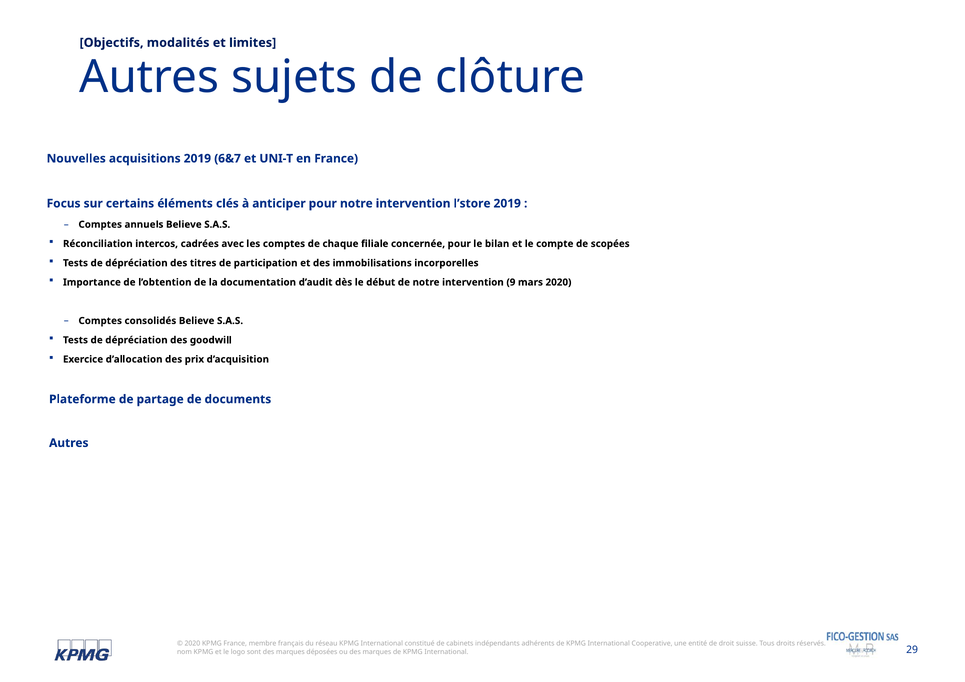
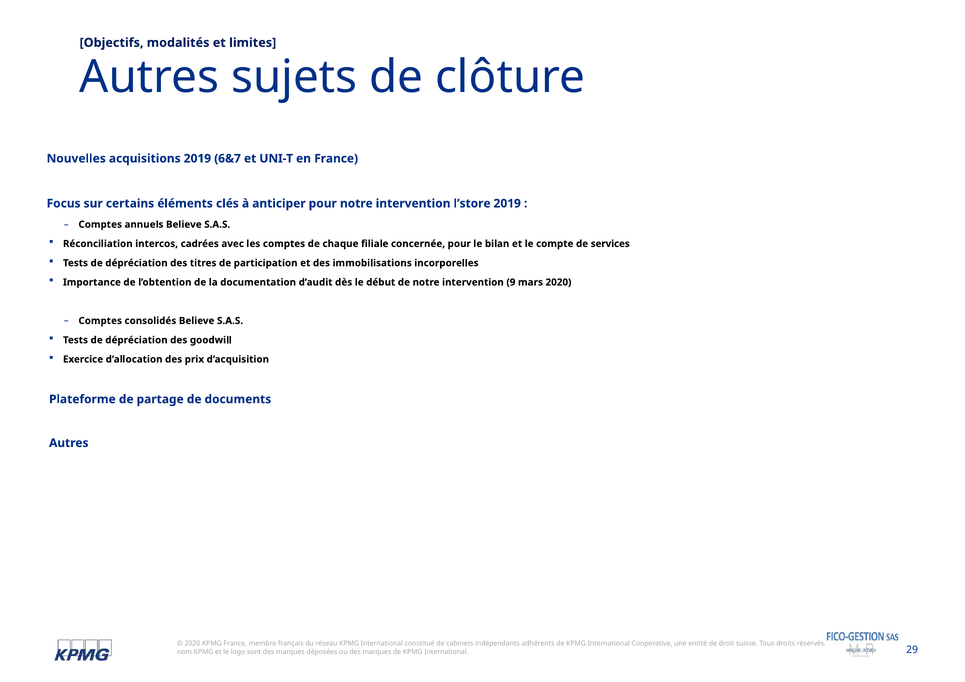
scopées: scopées -> services
